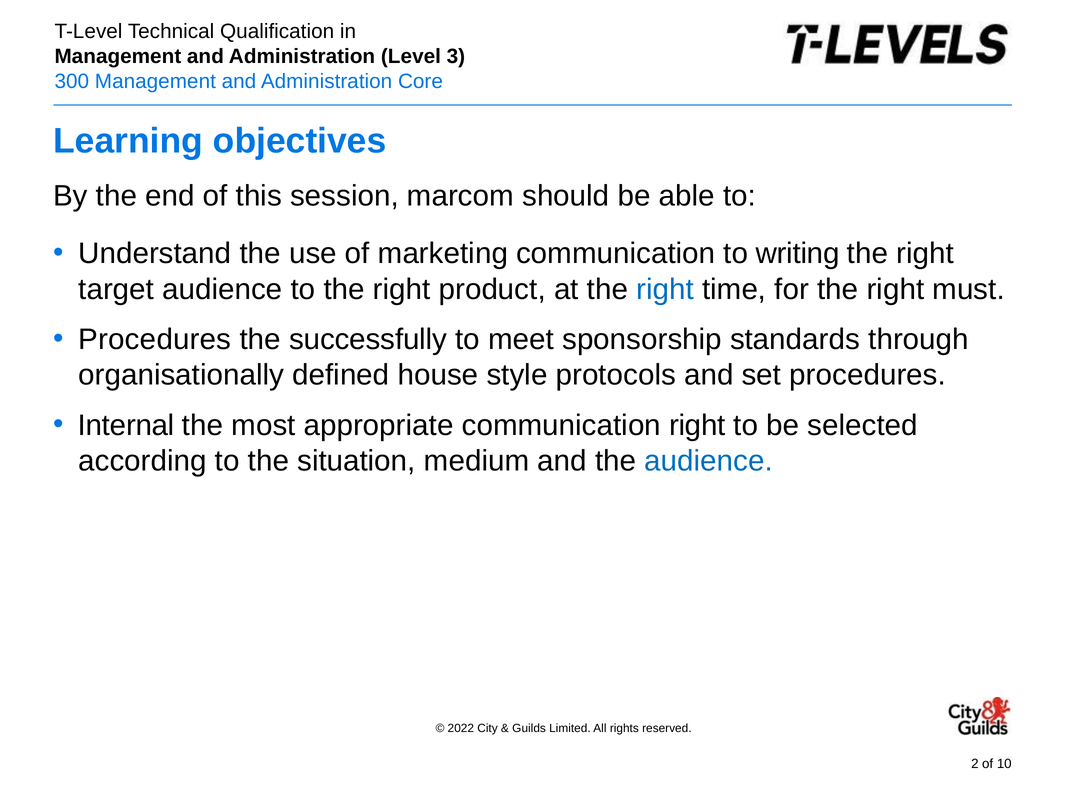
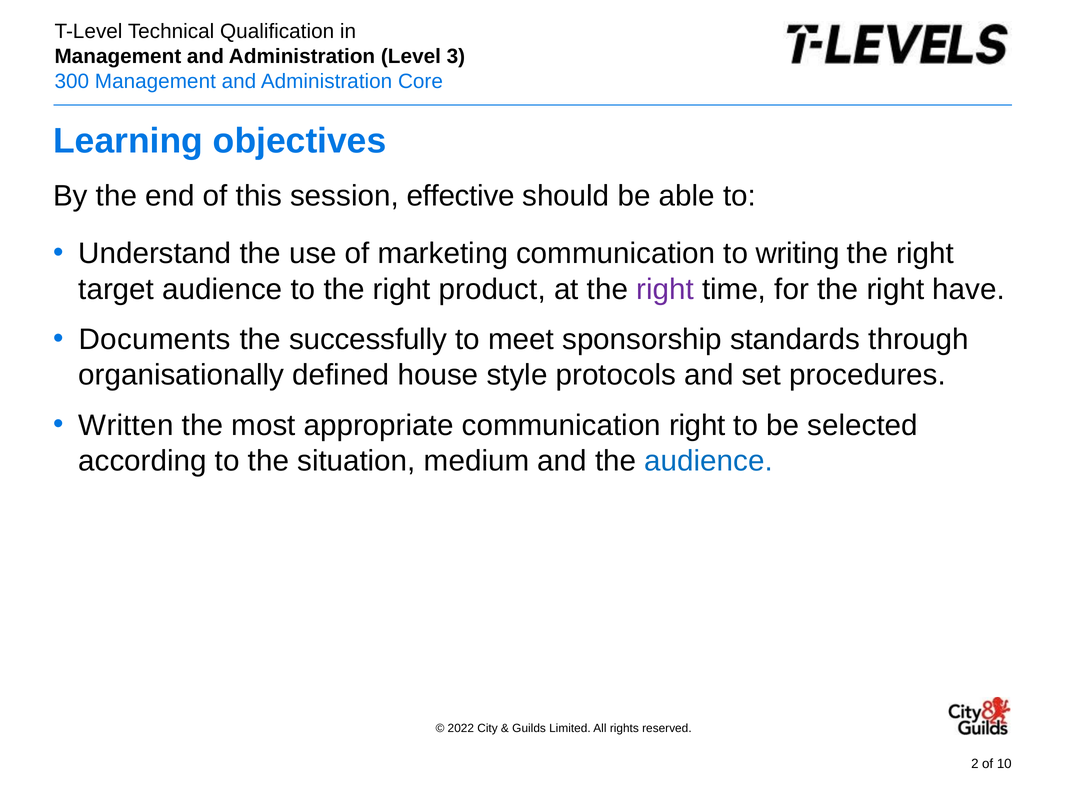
marcom: marcom -> effective
right at (665, 289) colour: blue -> purple
must: must -> have
Procedures at (155, 339): Procedures -> Documents
Internal: Internal -> Written
